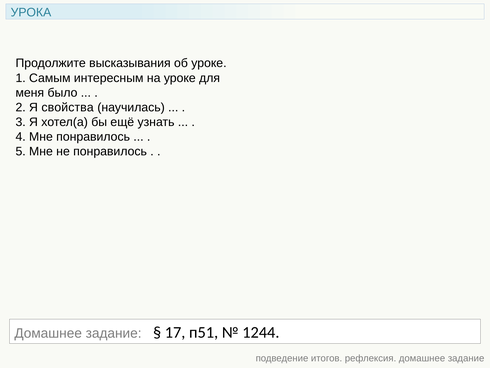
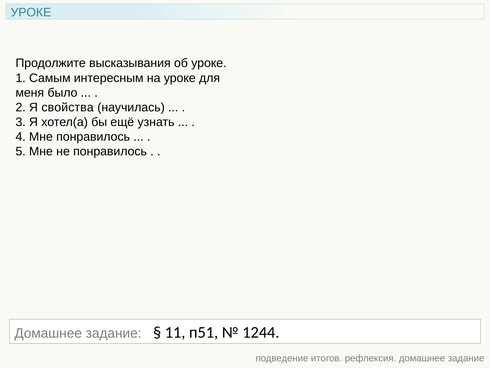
УРОКА at (31, 12): УРОКА -> УРОКЕ
17: 17 -> 11
